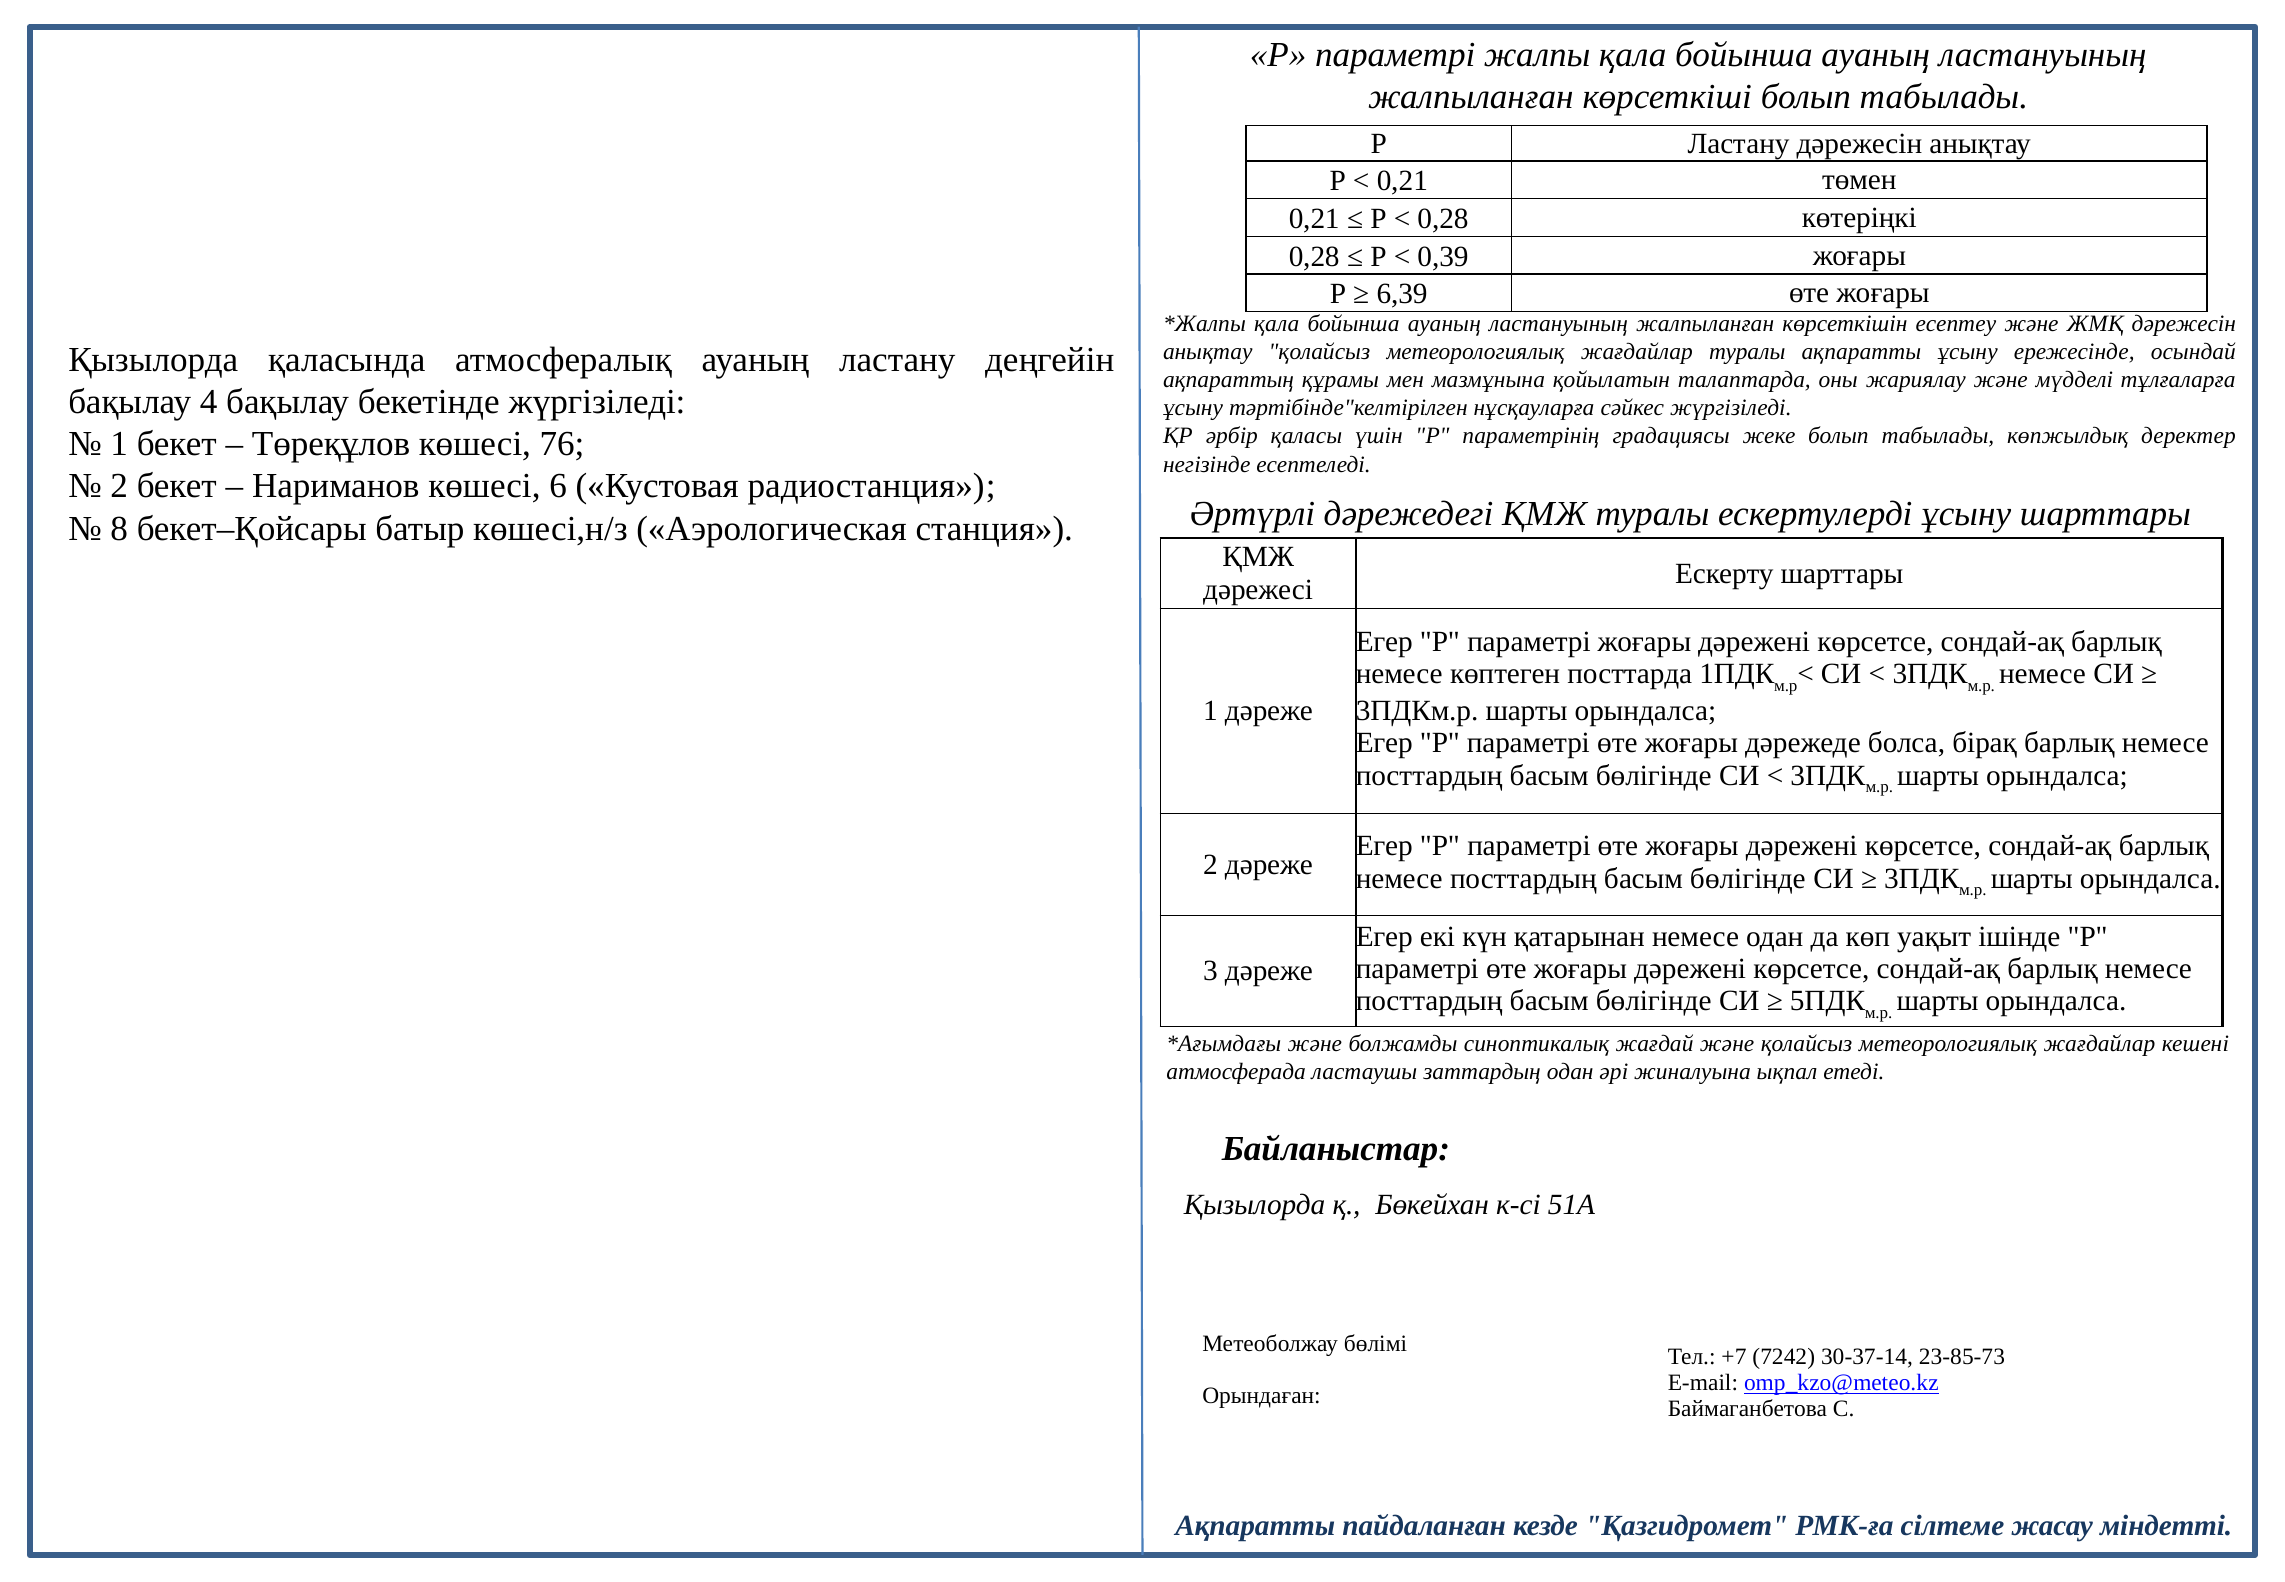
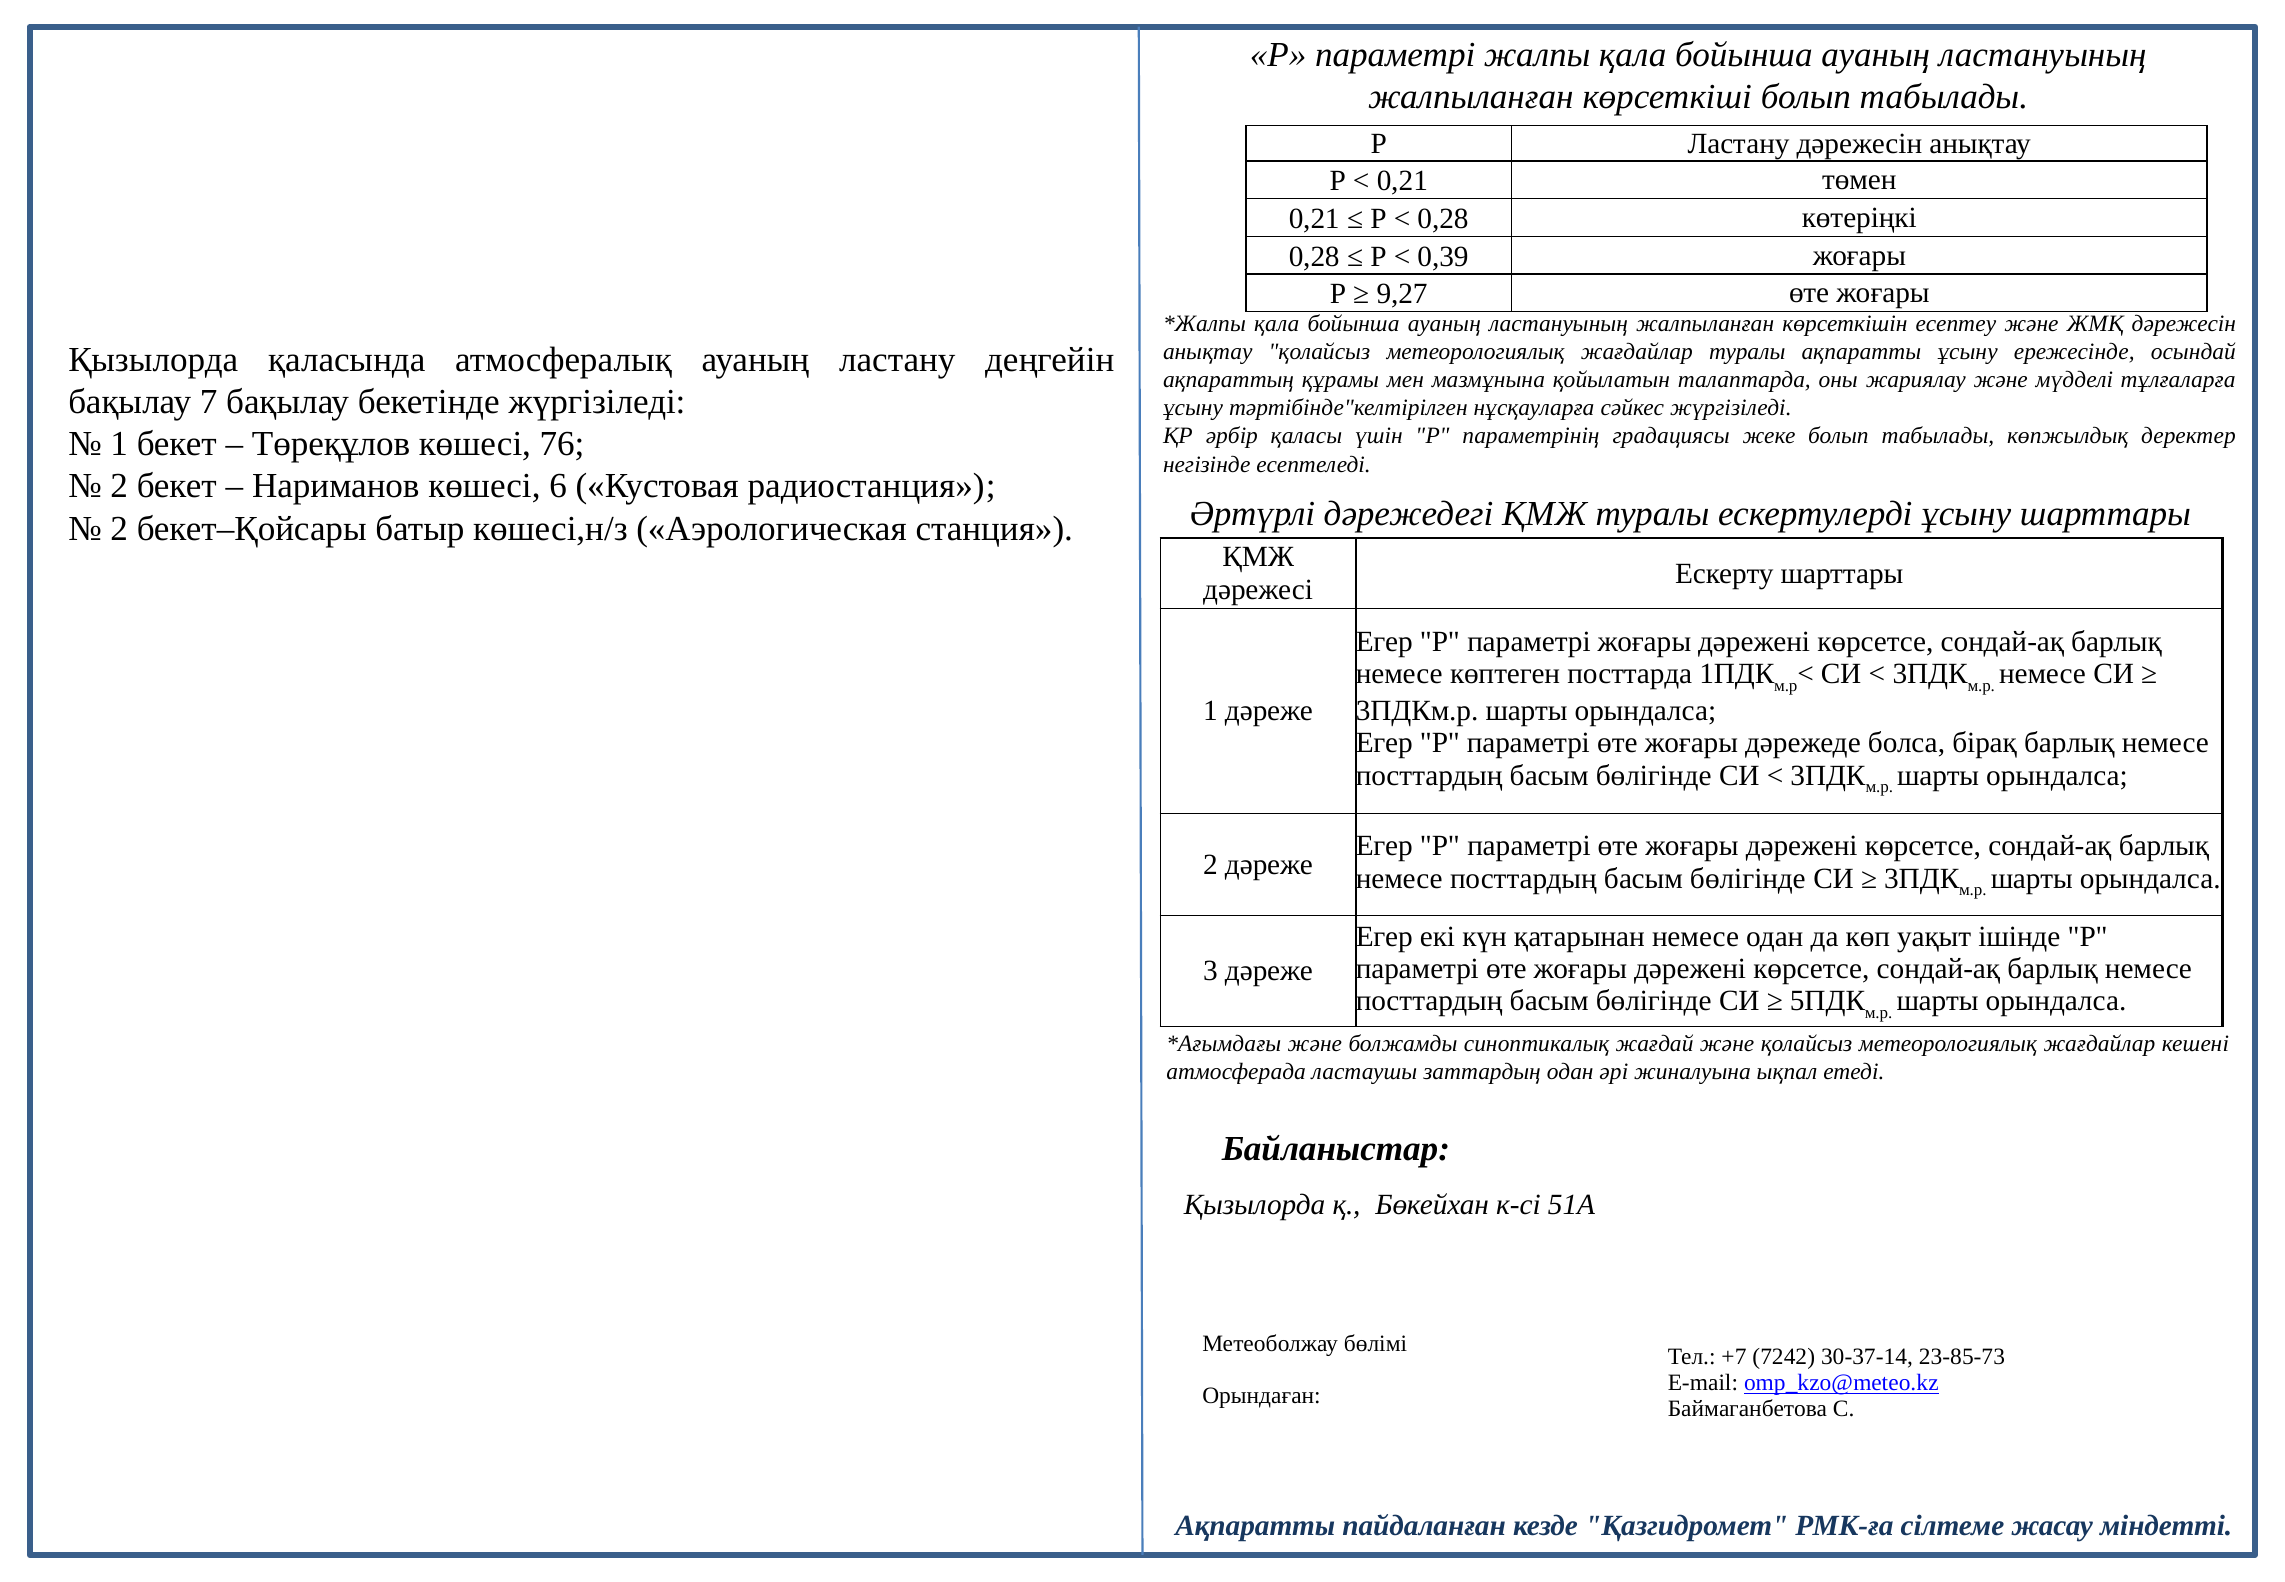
6,39: 6,39 -> 9,27
4: 4 -> 7
8 at (119, 528): 8 -> 2
